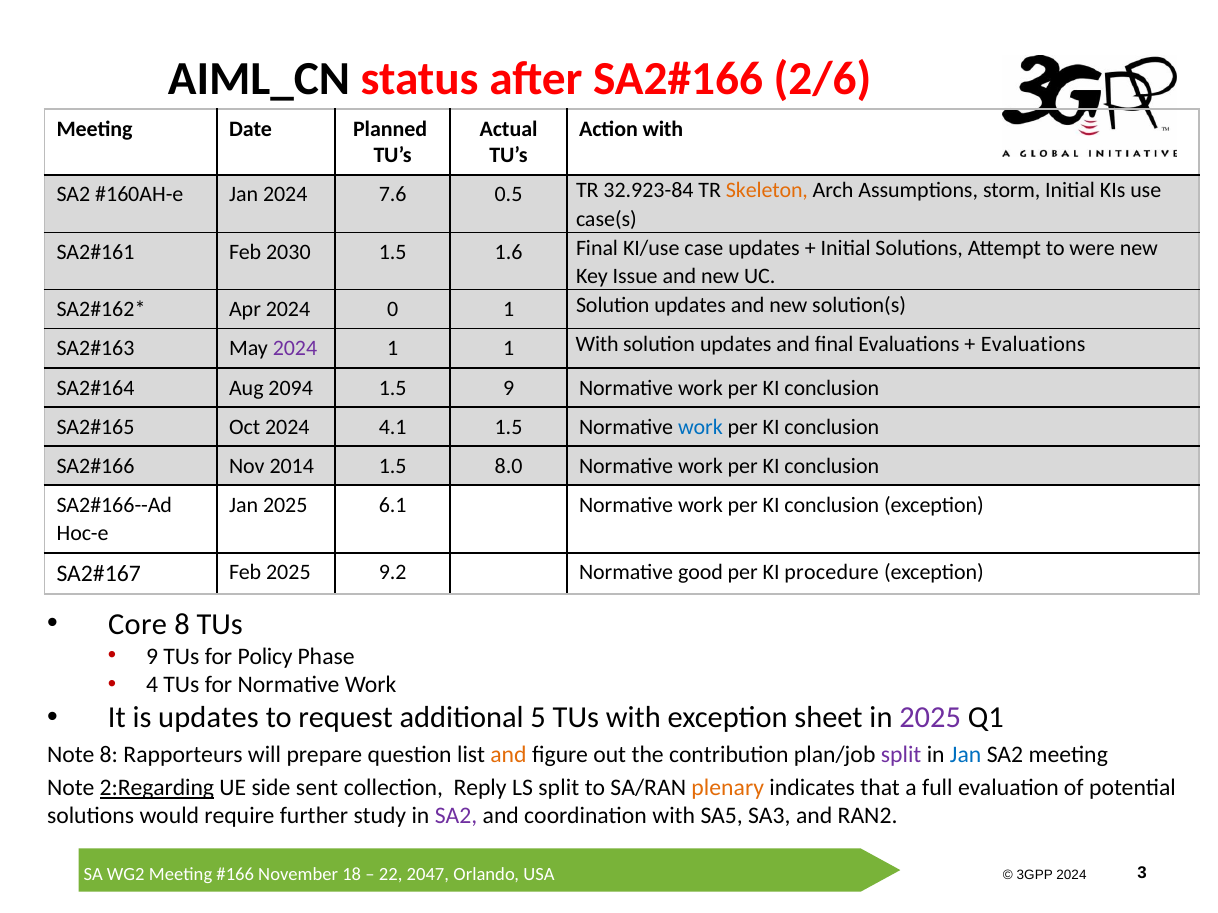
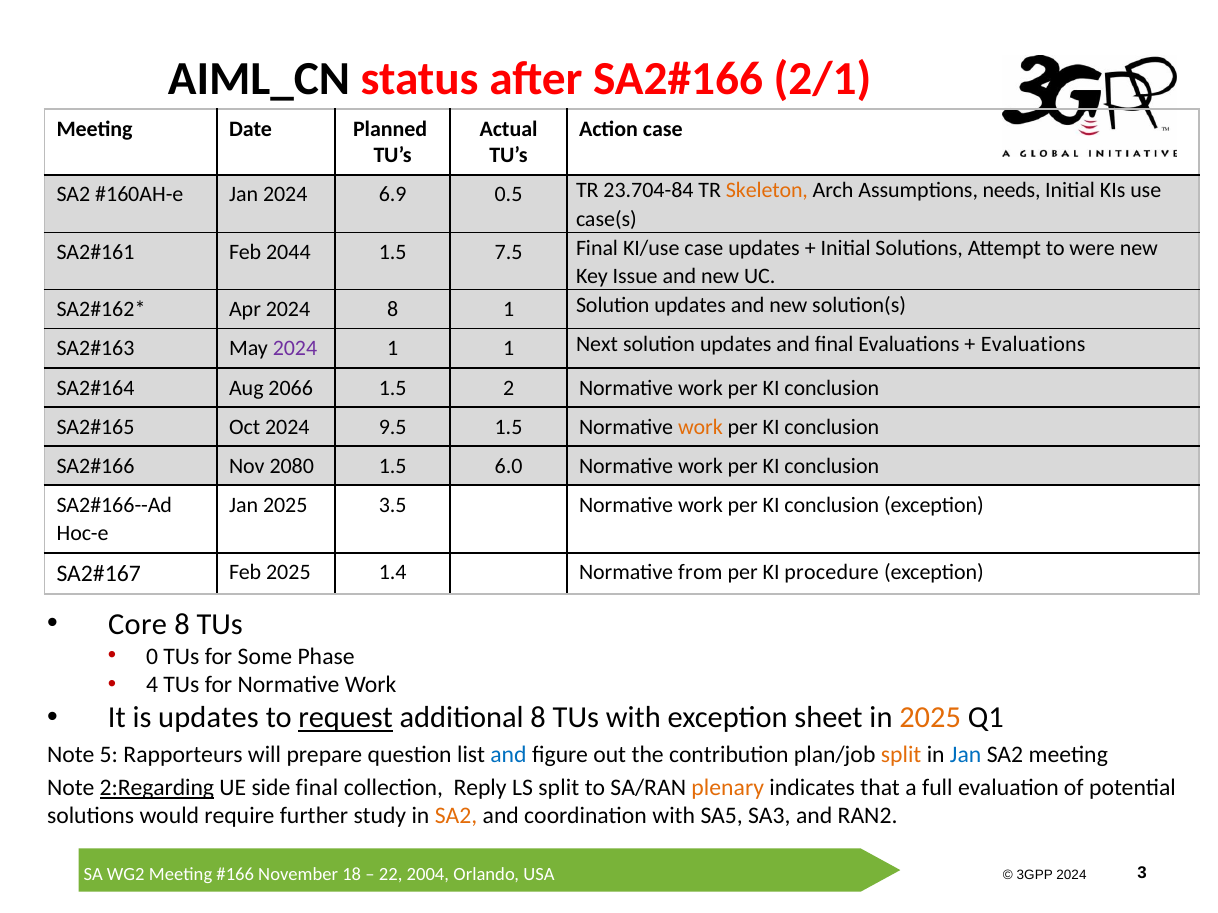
2/6: 2/6 -> 2/1
Action with: with -> case
7.6: 7.6 -> 6.9
32.923-84: 32.923-84 -> 23.704-84
storm: storm -> needs
2030: 2030 -> 2044
1.6: 1.6 -> 7.5
2024 0: 0 -> 8
1 With: With -> Next
2094: 2094 -> 2066
1.5 9: 9 -> 2
4.1: 4.1 -> 9.5
work at (700, 427) colour: blue -> orange
2014: 2014 -> 2080
8.0: 8.0 -> 6.0
6.1: 6.1 -> 3.5
9.2: 9.2 -> 1.4
good: good -> from
9 at (152, 657): 9 -> 0
Policy: Policy -> Some
request underline: none -> present
additional 5: 5 -> 8
2025 at (930, 718) colour: purple -> orange
Note 8: 8 -> 5
and at (508, 755) colour: orange -> blue
split at (901, 755) colour: purple -> orange
side sent: sent -> final
SA2 at (456, 817) colour: purple -> orange
2047: 2047 -> 2004
